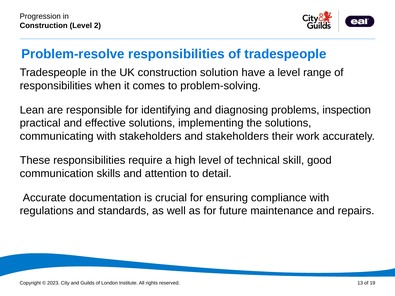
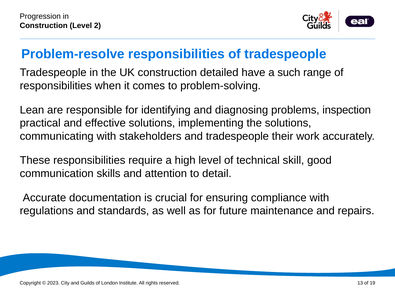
solution: solution -> detailed
a level: level -> such
and stakeholders: stakeholders -> tradespeople
